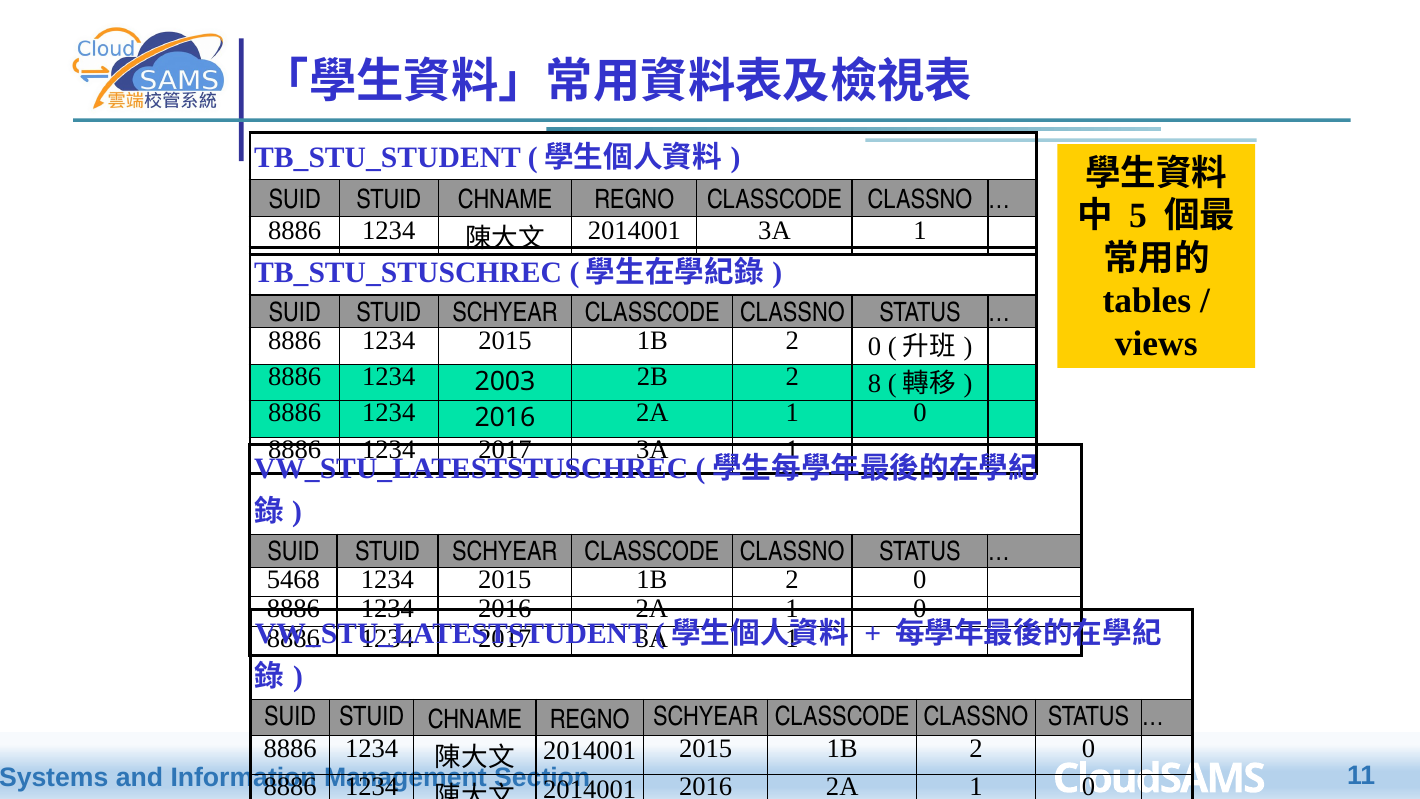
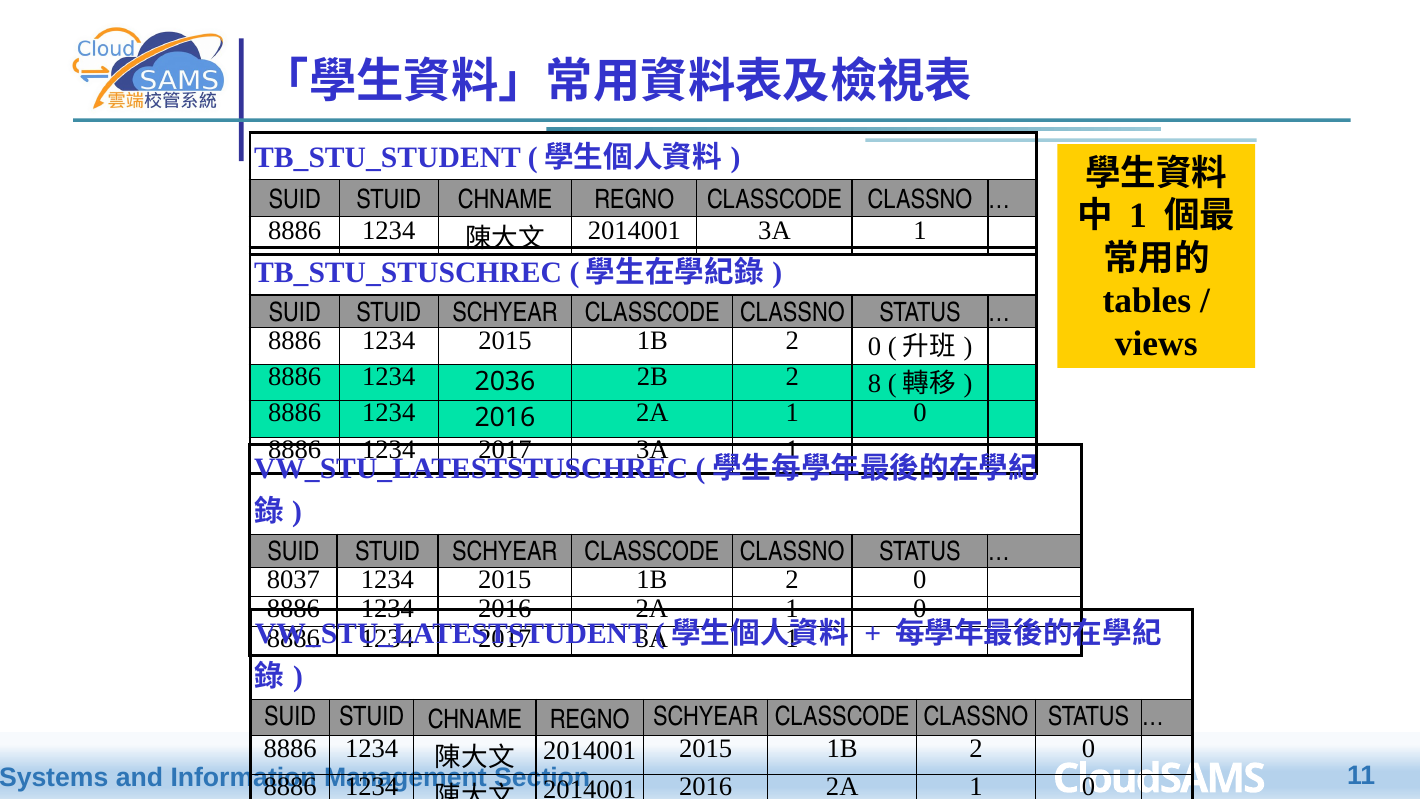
5 at (1138, 216): 5 -> 1
2003: 2003 -> 2036
5468: 5468 -> 8037
